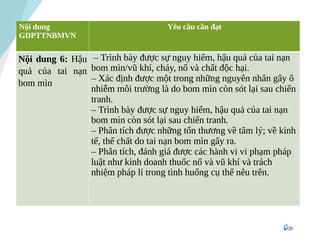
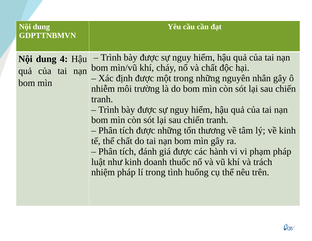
6: 6 -> 4
